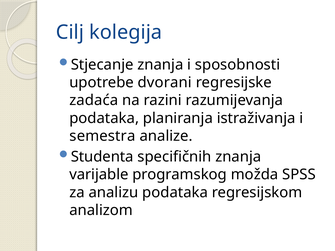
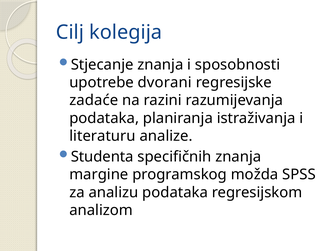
zadaća: zadaća -> zadaće
semestra: semestra -> literaturu
varijable: varijable -> margine
